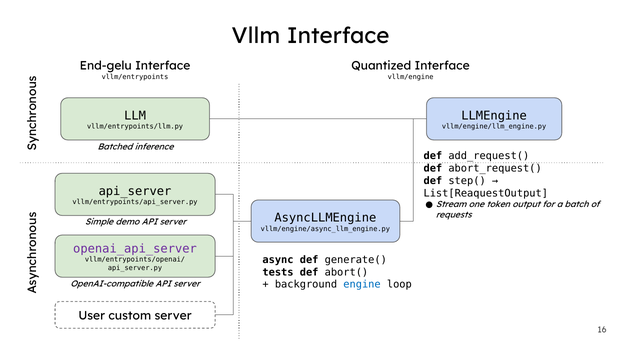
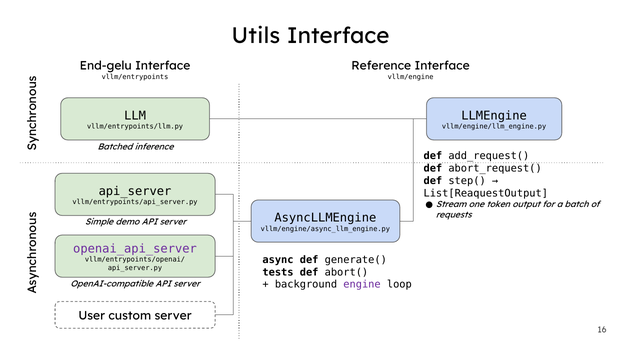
Vllm: Vllm -> Utils
Quantized: Quantized -> Reference
engine colour: blue -> purple
